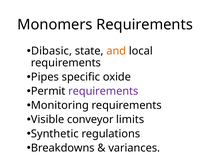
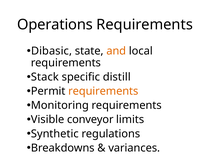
Monomers: Monomers -> Operations
Pipes: Pipes -> Stack
oxide: oxide -> distill
requirements at (103, 91) colour: purple -> orange
